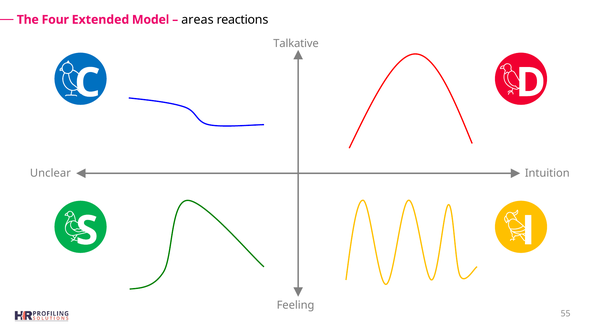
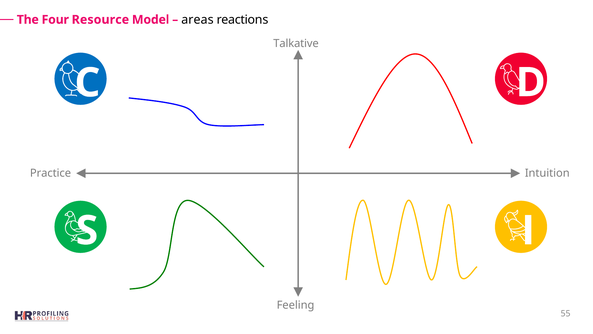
Extended: Extended -> Resource
Unclear: Unclear -> Practice
